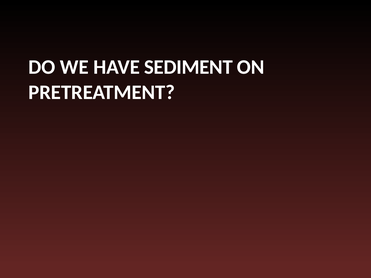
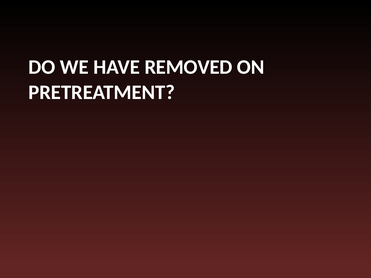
SEDIMENT: SEDIMENT -> REMOVED
